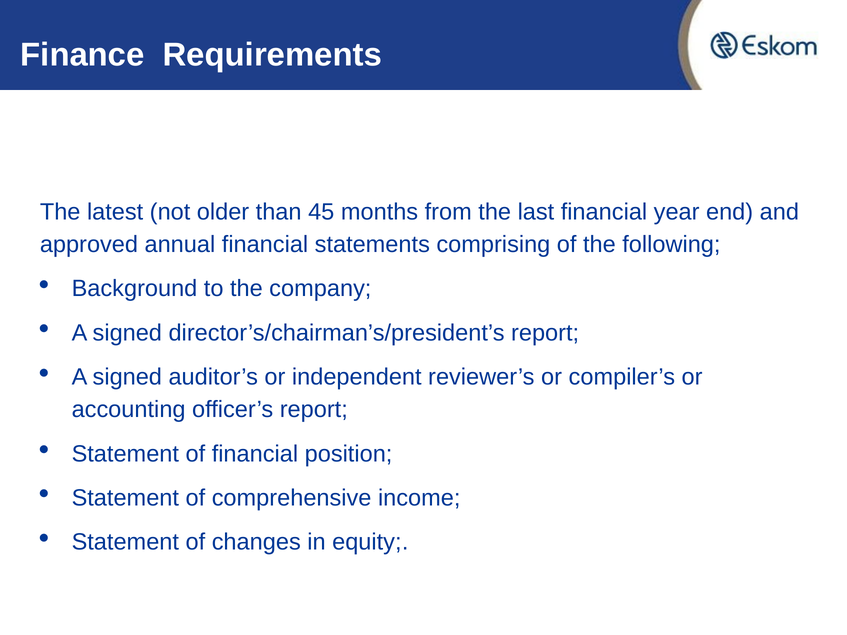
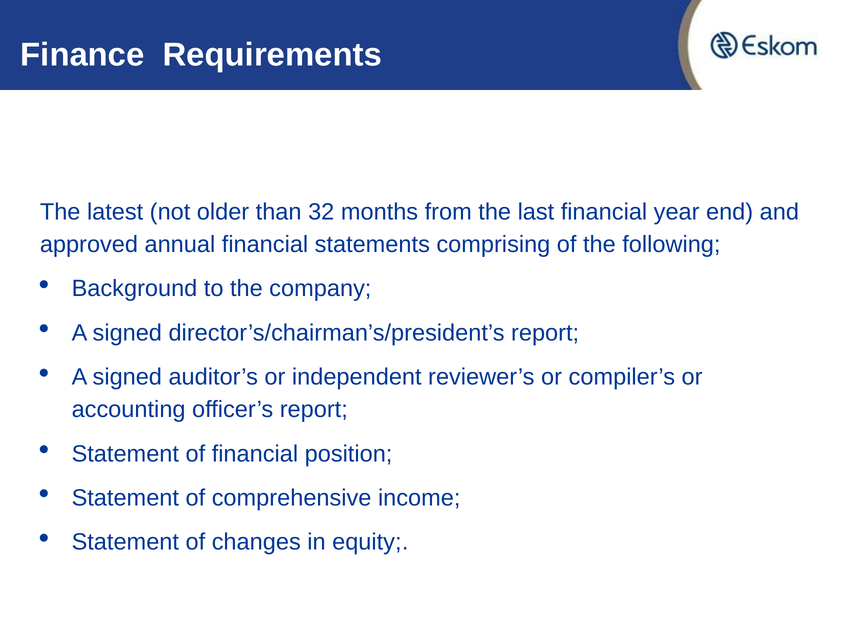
than 45: 45 -> 32
